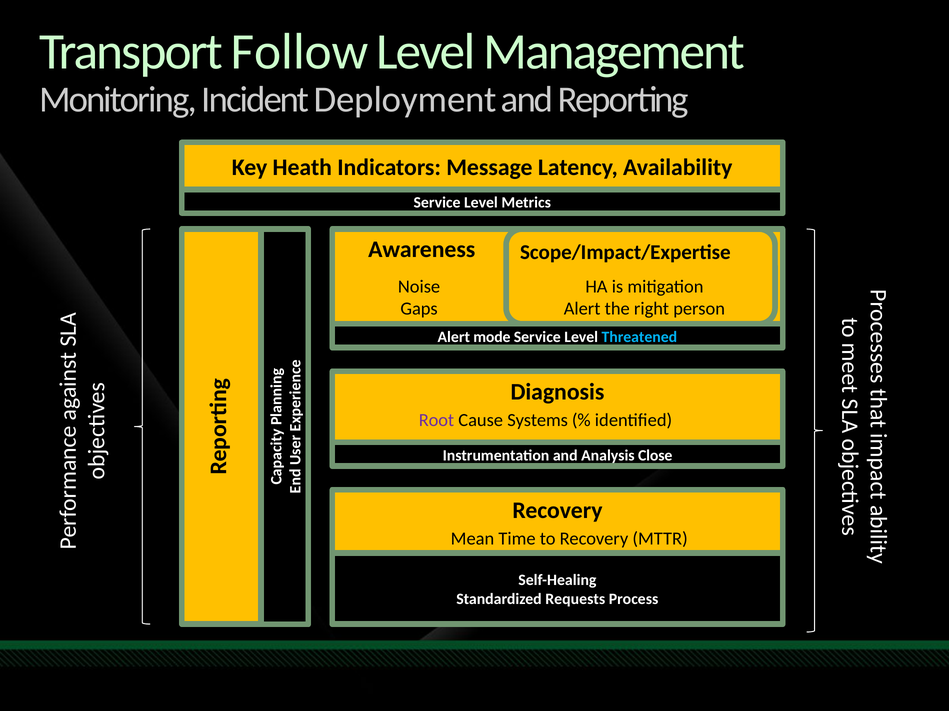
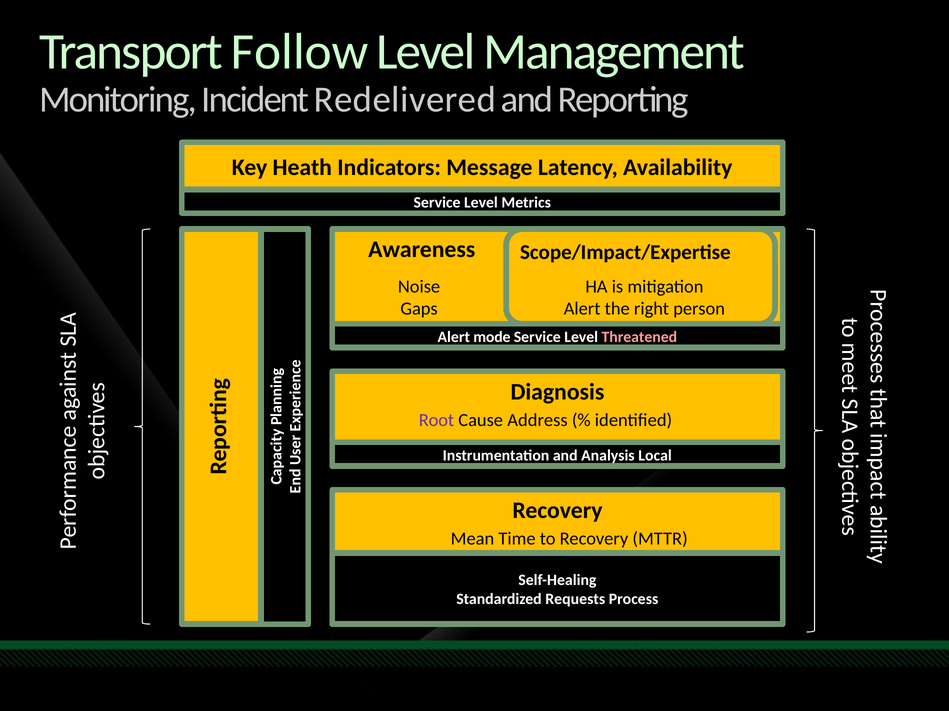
Deployment: Deployment -> Redelivered
Threatened colour: light blue -> pink
Systems: Systems -> Address
Close: Close -> Local
